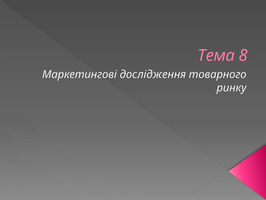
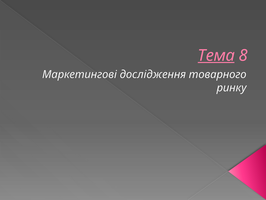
Тема underline: none -> present
